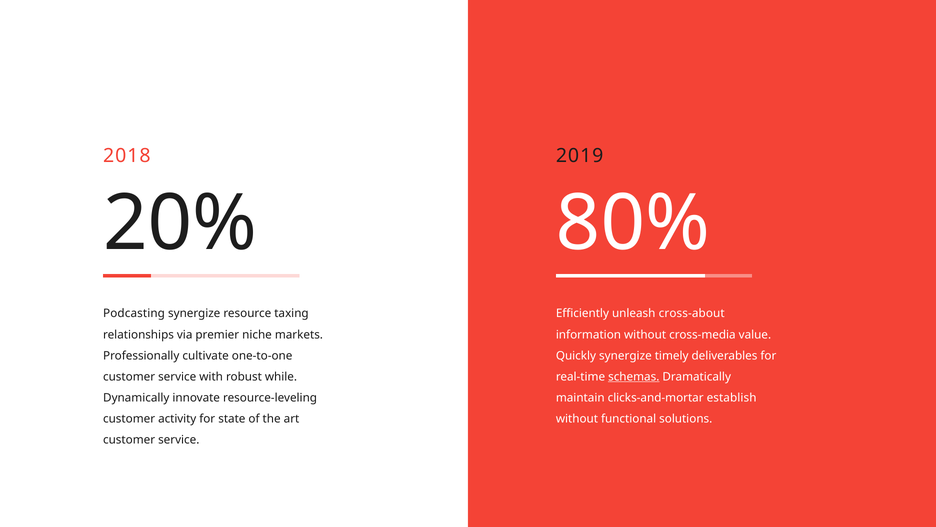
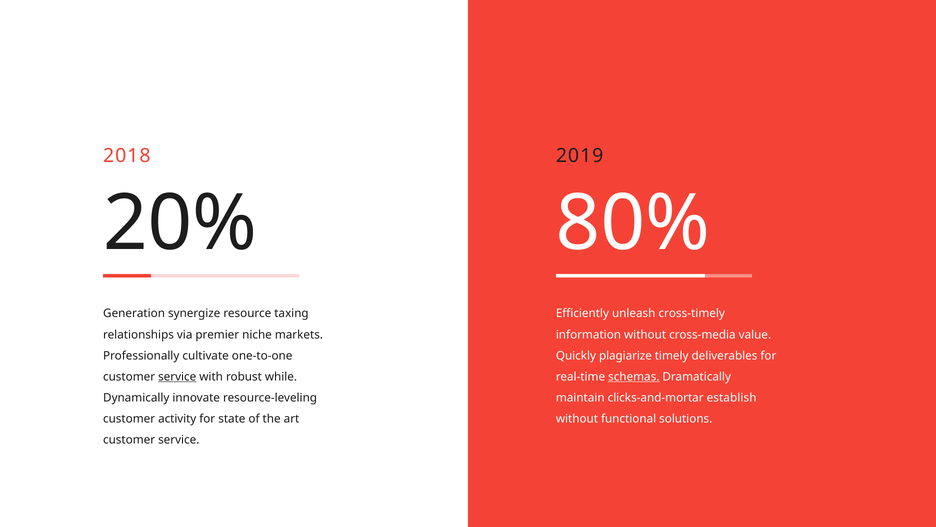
Podcasting: Podcasting -> Generation
cross-about: cross-about -> cross-timely
Quickly synergize: synergize -> plagiarize
service at (177, 376) underline: none -> present
